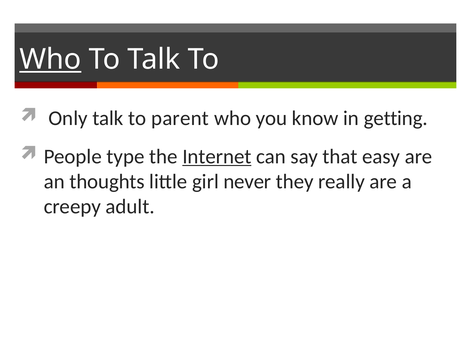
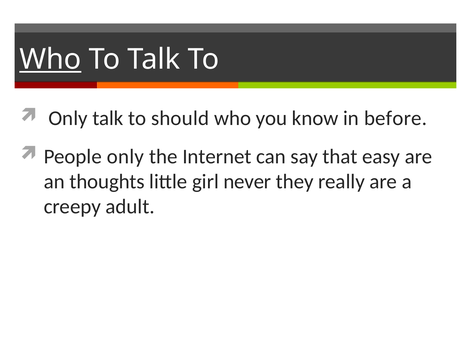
parent: parent -> should
getting: getting -> before
People type: type -> only
Internet underline: present -> none
